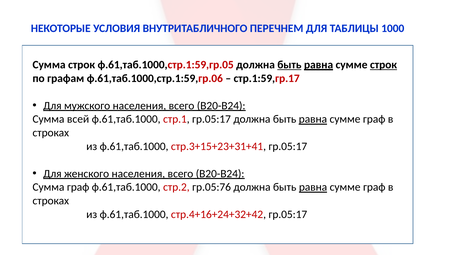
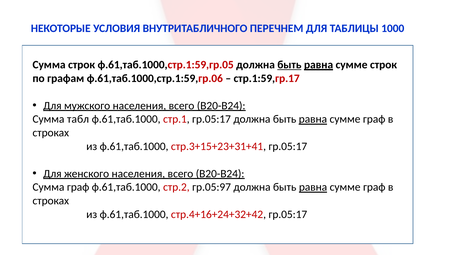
строк at (383, 65) underline: present -> none
всей: всей -> табл
гр.05:76: гр.05:76 -> гр.05:97
